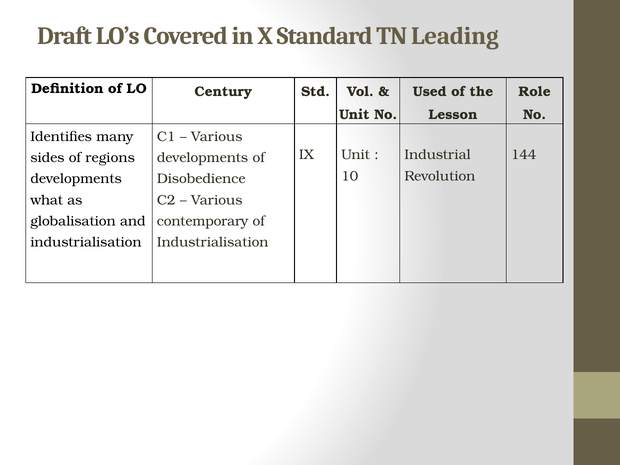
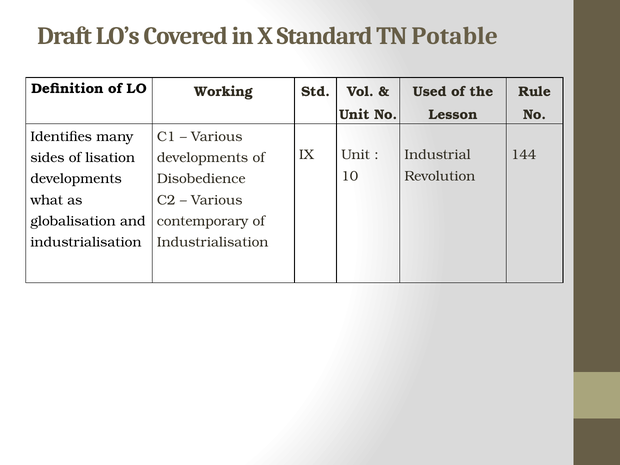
Leading: Leading -> Potable
Century: Century -> Working
Role: Role -> Rule
regions: regions -> lisation
